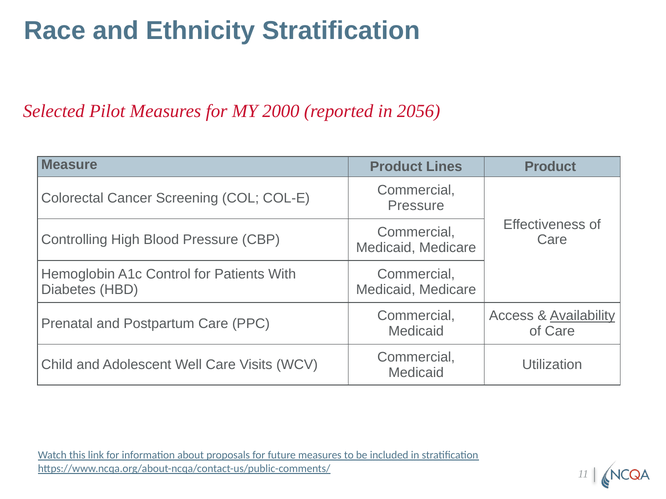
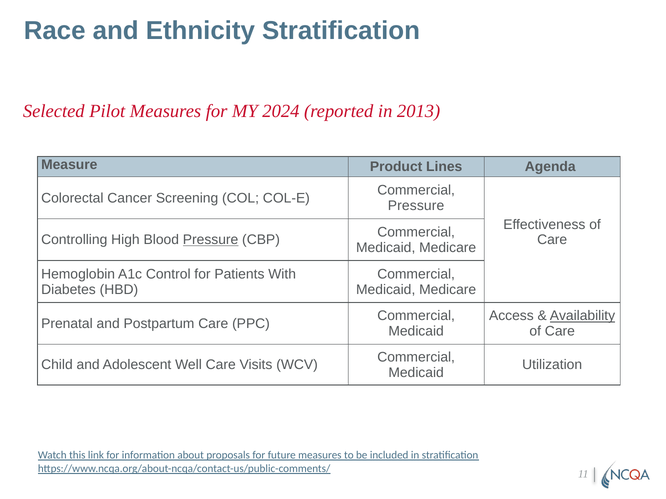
2000: 2000 -> 2024
2056: 2056 -> 2013
Lines Product: Product -> Agenda
Pressure at (211, 240) underline: none -> present
